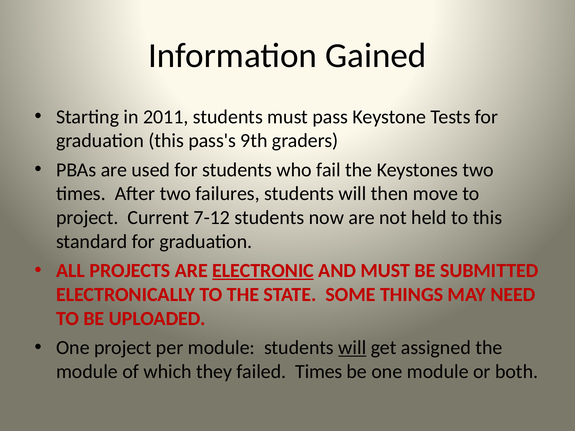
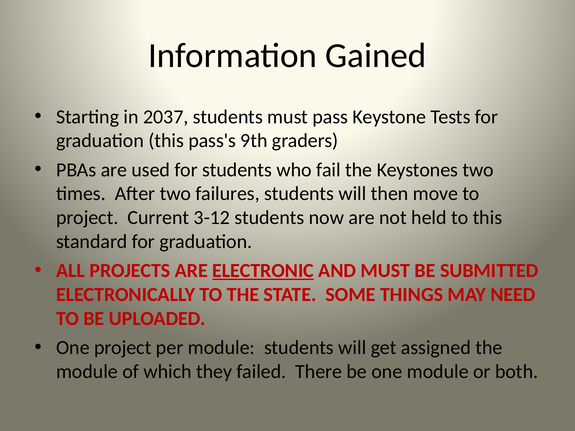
2011: 2011 -> 2037
7-12: 7-12 -> 3-12
will at (352, 348) underline: present -> none
failed Times: Times -> There
